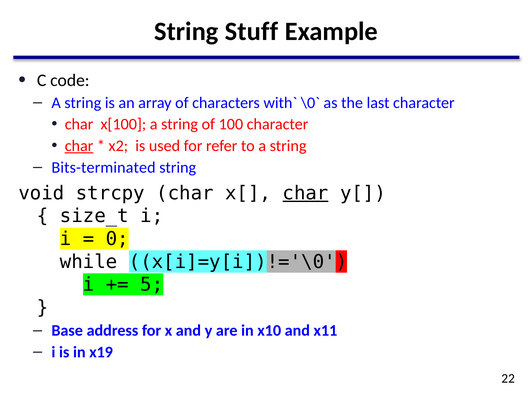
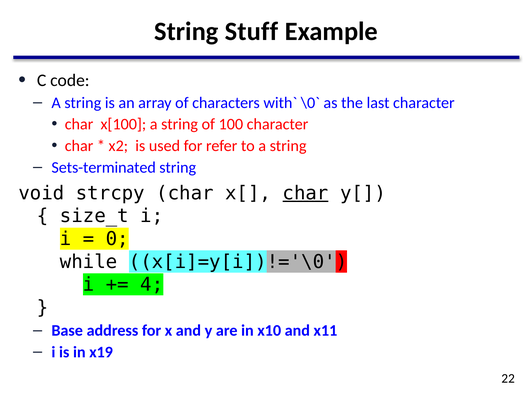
char at (79, 146) underline: present -> none
Bits-terminated: Bits-terminated -> Sets-terminated
5: 5 -> 4
